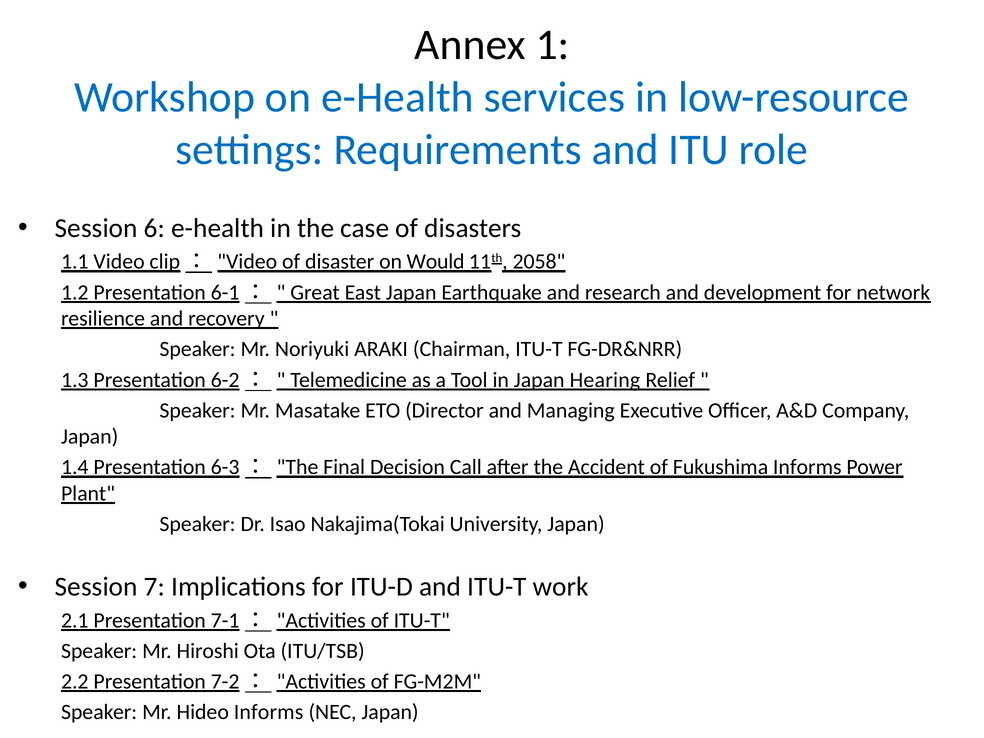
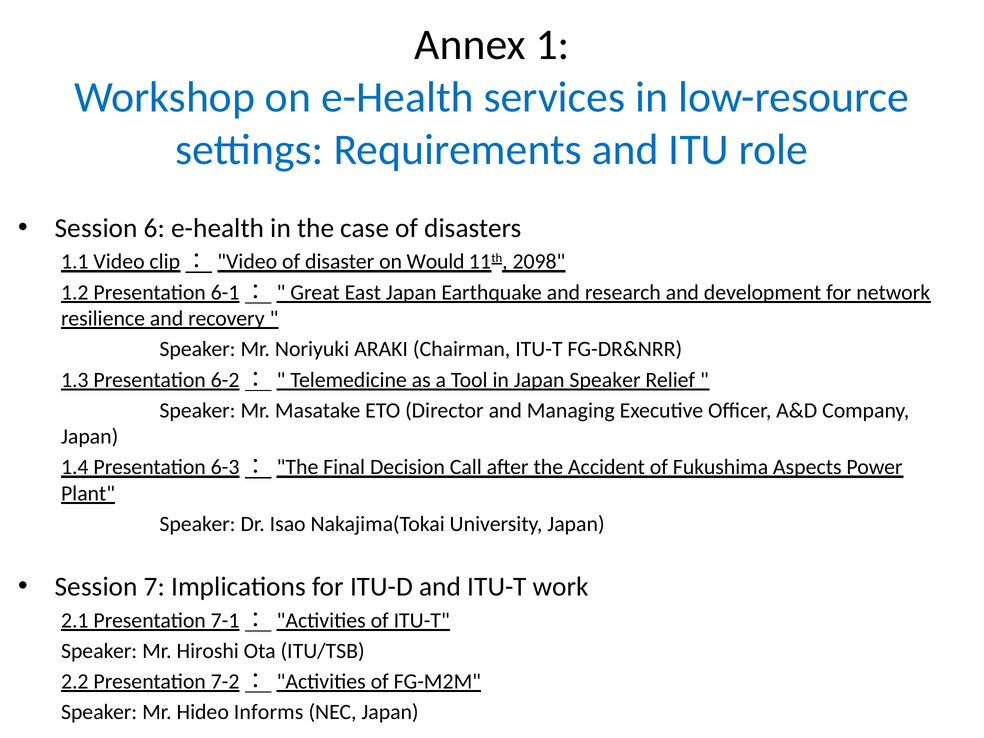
2058: 2058 -> 2098
Japan Hearing: Hearing -> Speaker
Fukushima Informs: Informs -> Aspects
